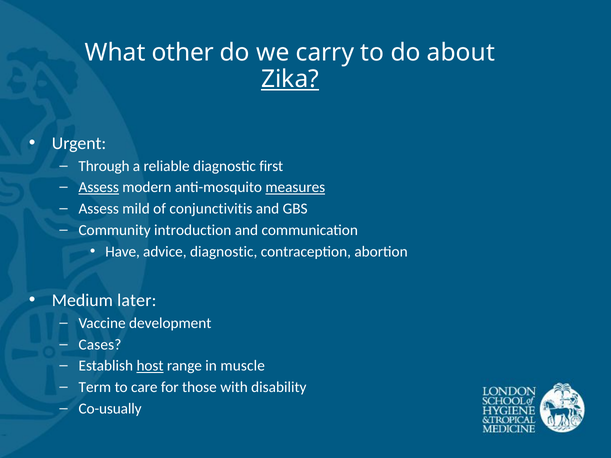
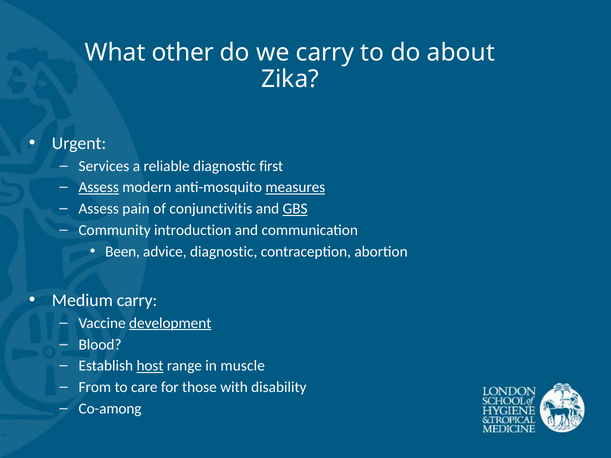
Zika underline: present -> none
Through: Through -> Services
mild: mild -> pain
GBS underline: none -> present
Have: Have -> Been
Medium later: later -> carry
development underline: none -> present
Cases: Cases -> Blood
Term: Term -> From
Co-usually: Co-usually -> Co-among
